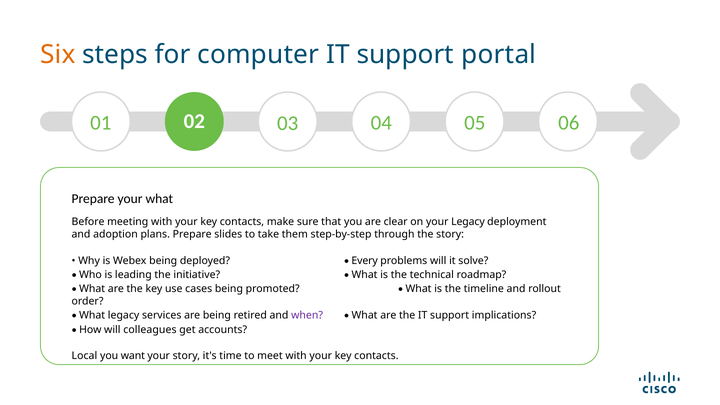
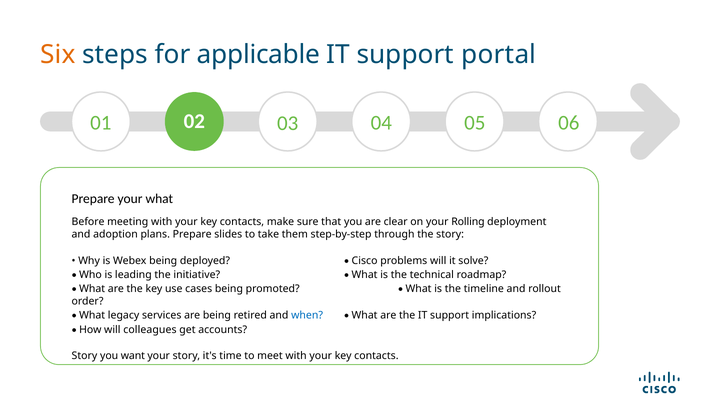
computer: computer -> applicable
your Legacy: Legacy -> Rolling
Every: Every -> Cisco
when colour: purple -> blue
Local at (84, 356): Local -> Story
